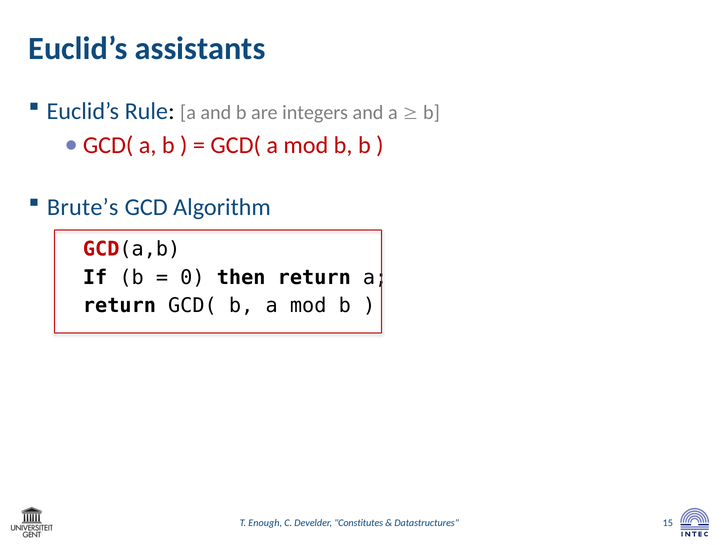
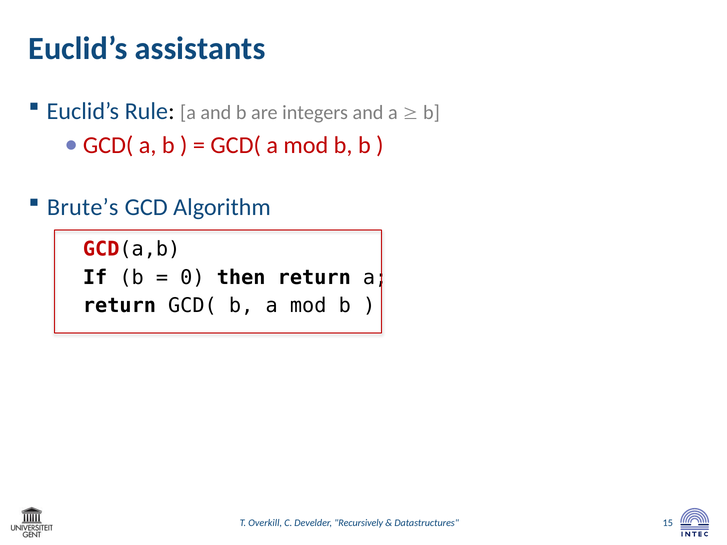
Enough: Enough -> Overkill
Constitutes: Constitutes -> Recursively
